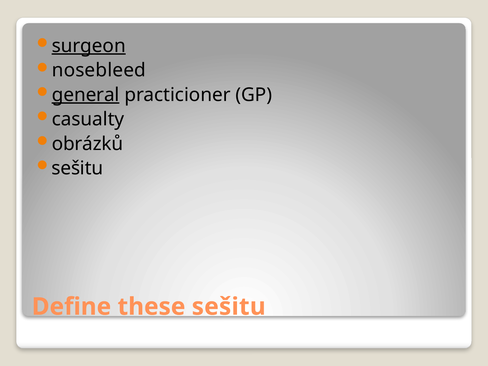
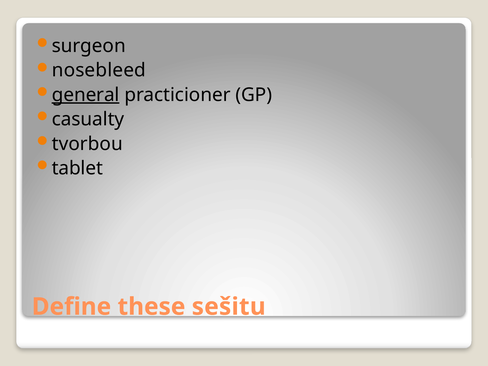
surgeon underline: present -> none
obrázků: obrázků -> tvorbou
sešitu at (77, 168): sešitu -> tablet
